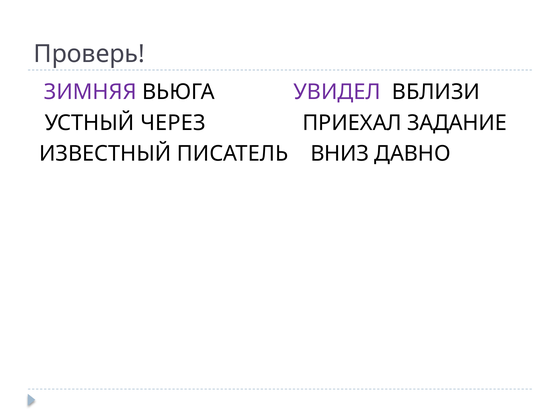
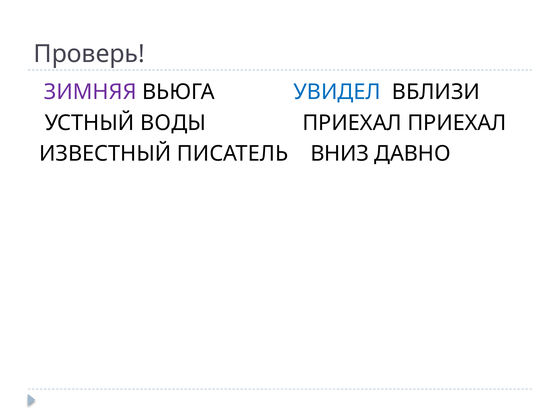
УВИДЕЛ colour: purple -> blue
ЧЕРЕЗ: ЧЕРЕЗ -> ВОДЫ
ПРИЕХАЛ ЗАДАНИЕ: ЗАДАНИЕ -> ПРИЕХАЛ
